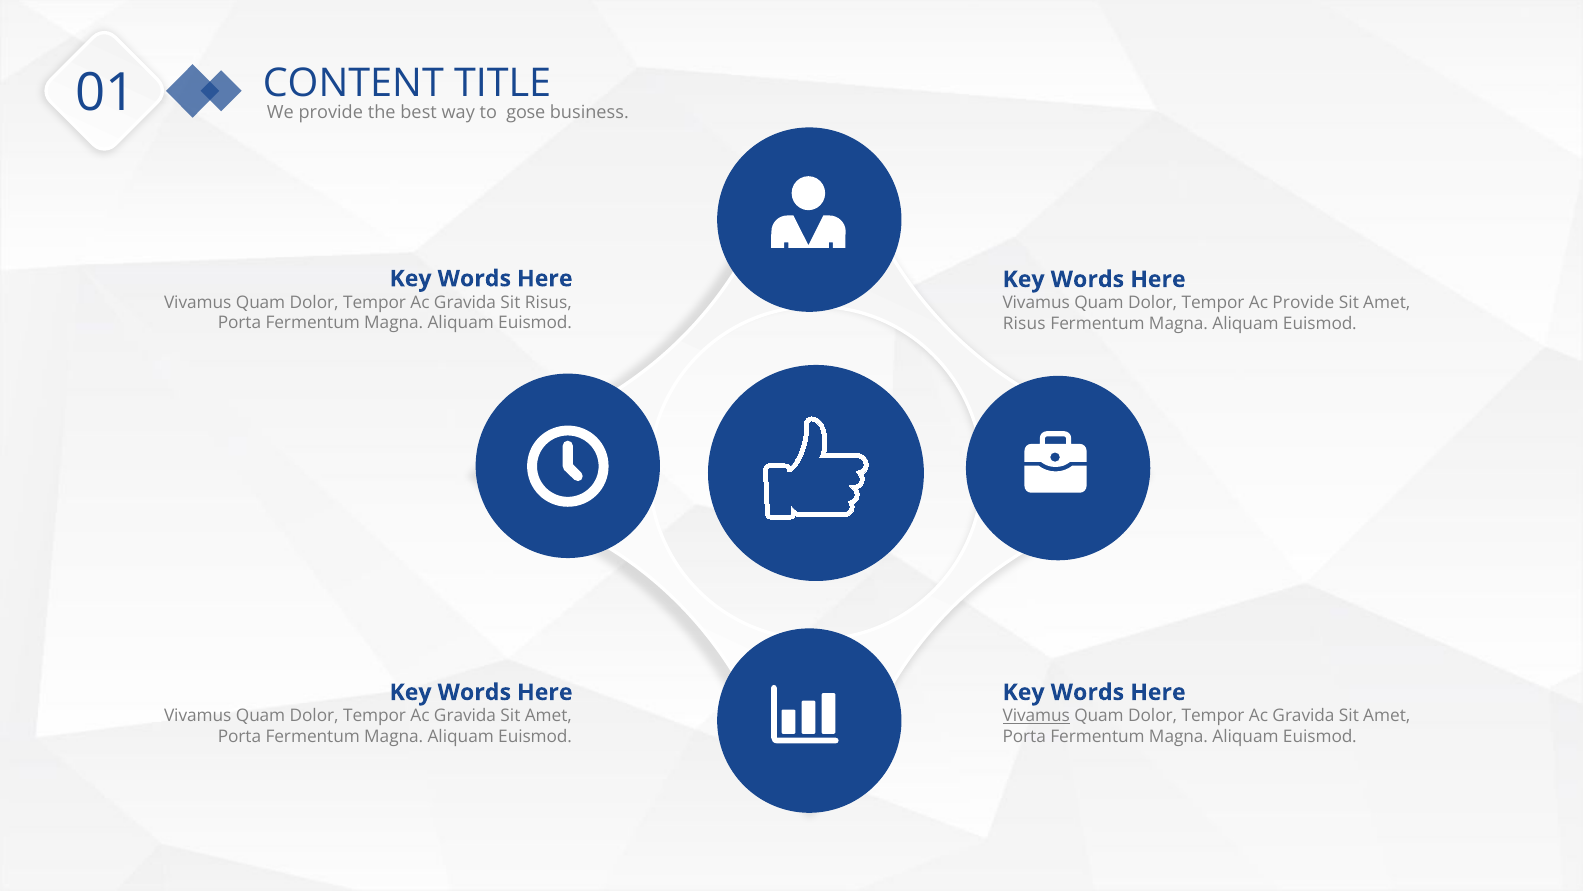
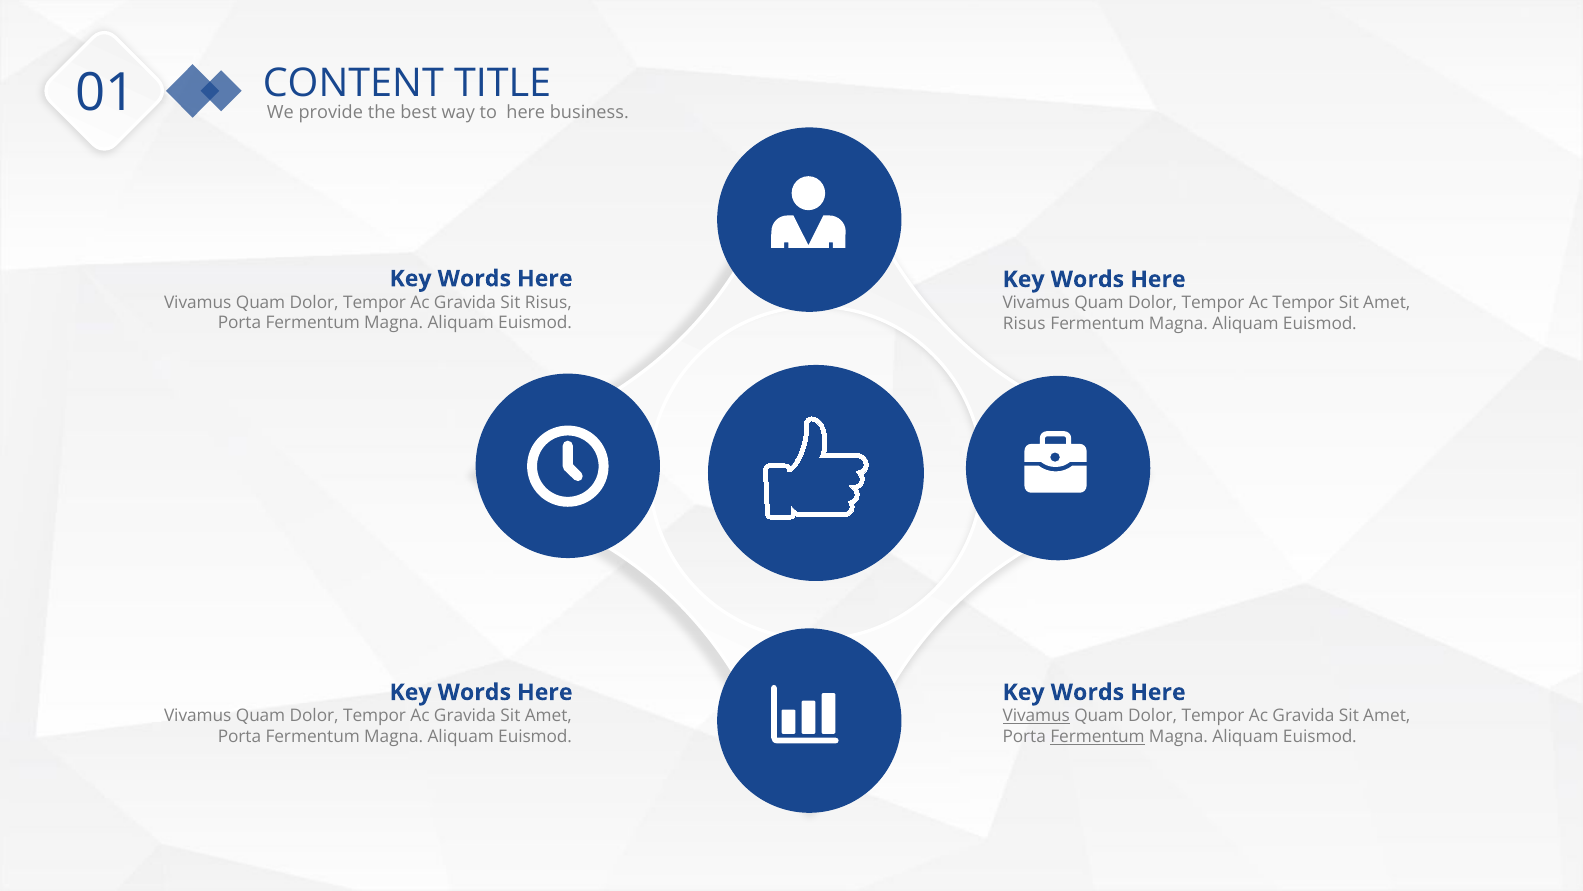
to gose: gose -> here
Ac Provide: Provide -> Tempor
Fermentum at (1098, 737) underline: none -> present
